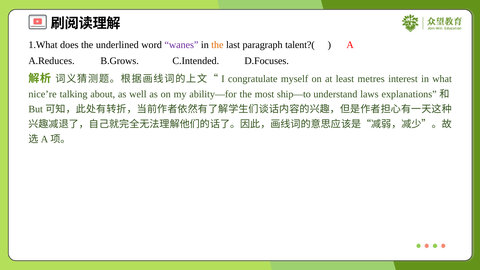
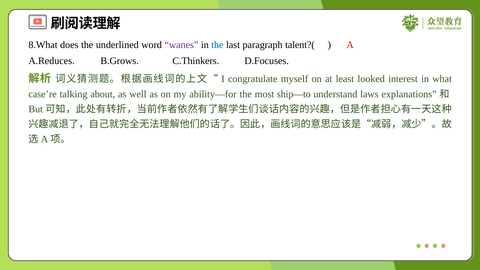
1.What: 1.What -> 8.What
the at (217, 45) colour: orange -> blue
C.Intended: C.Intended -> C.Thinkers
metres: metres -> looked
nice’re: nice’re -> case’re
